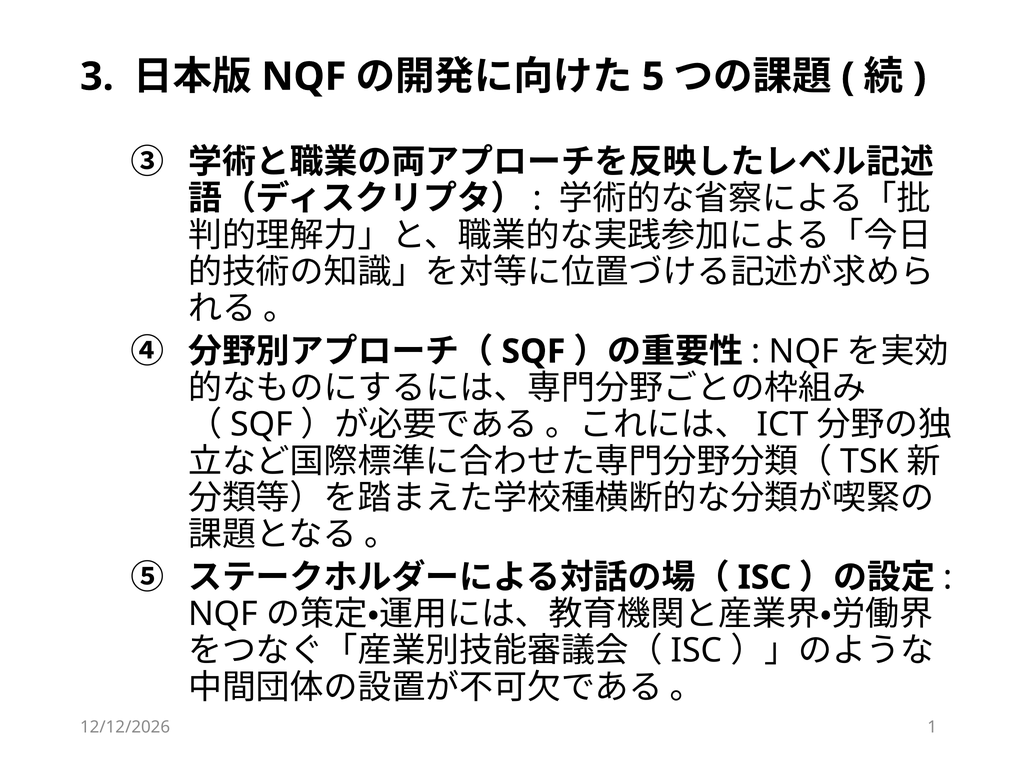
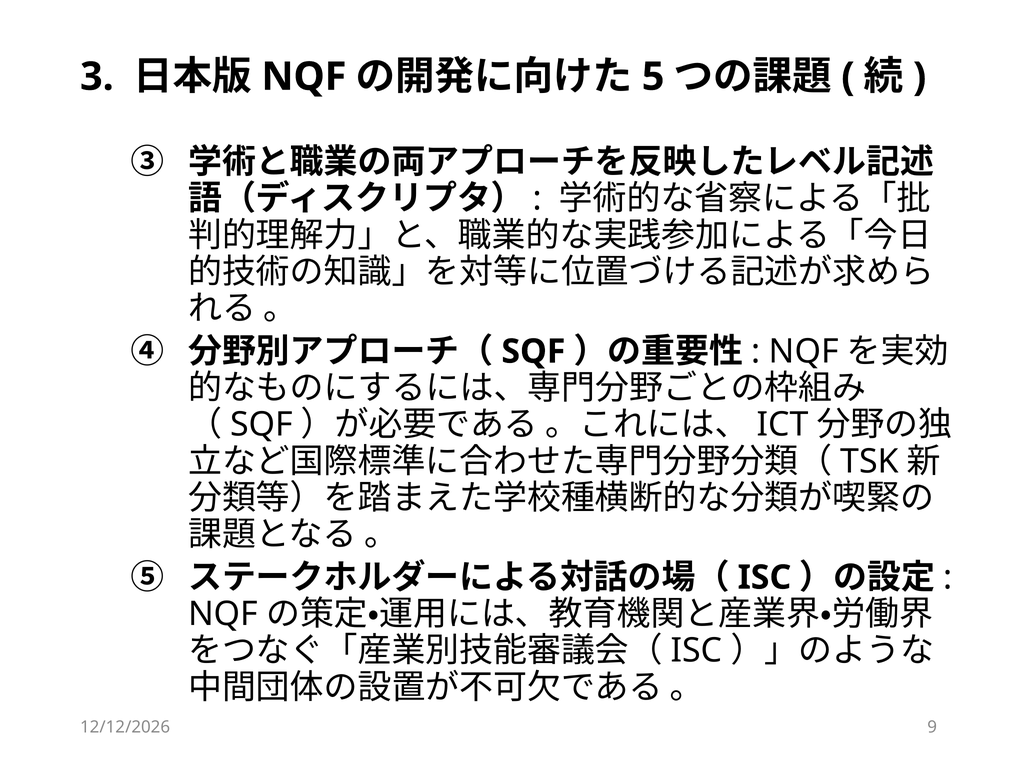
1: 1 -> 9
